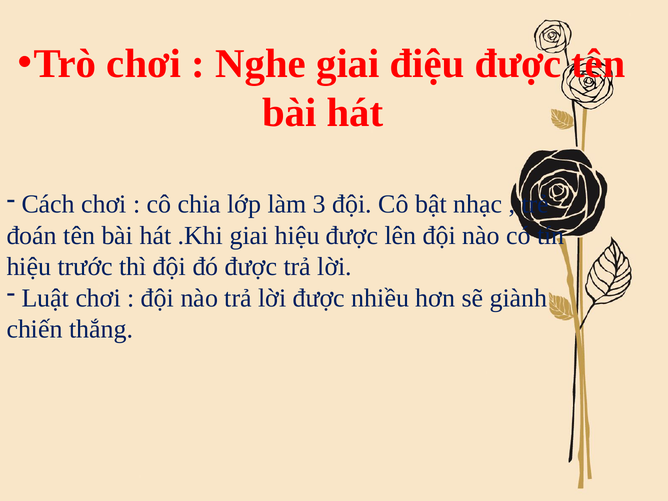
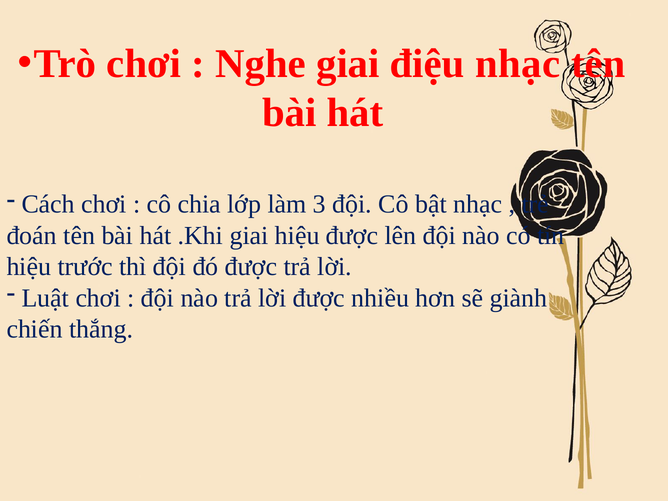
điệu được: được -> nhạc
